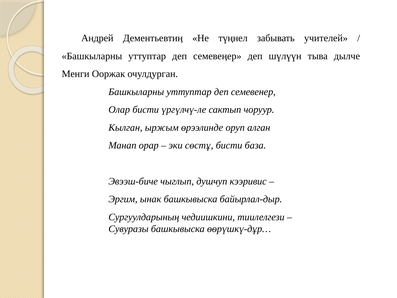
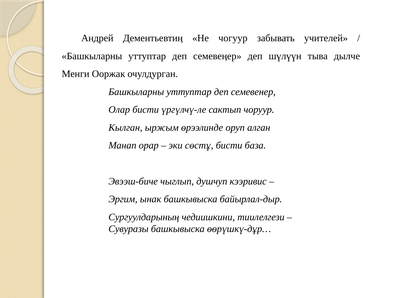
түңнел: түңнел -> чогуур
